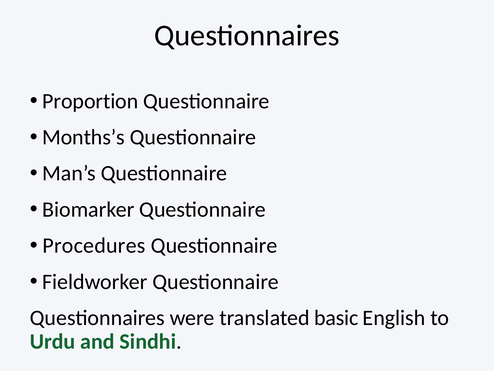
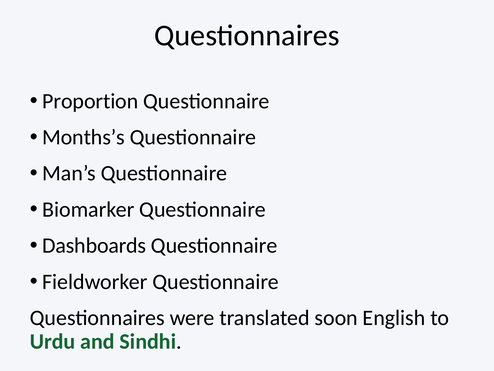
Procedures: Procedures -> Dashboards
basic: basic -> soon
